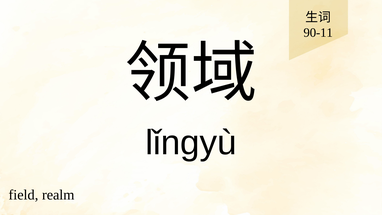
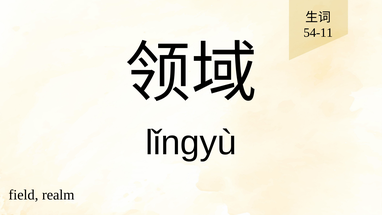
90-11: 90-11 -> 54-11
